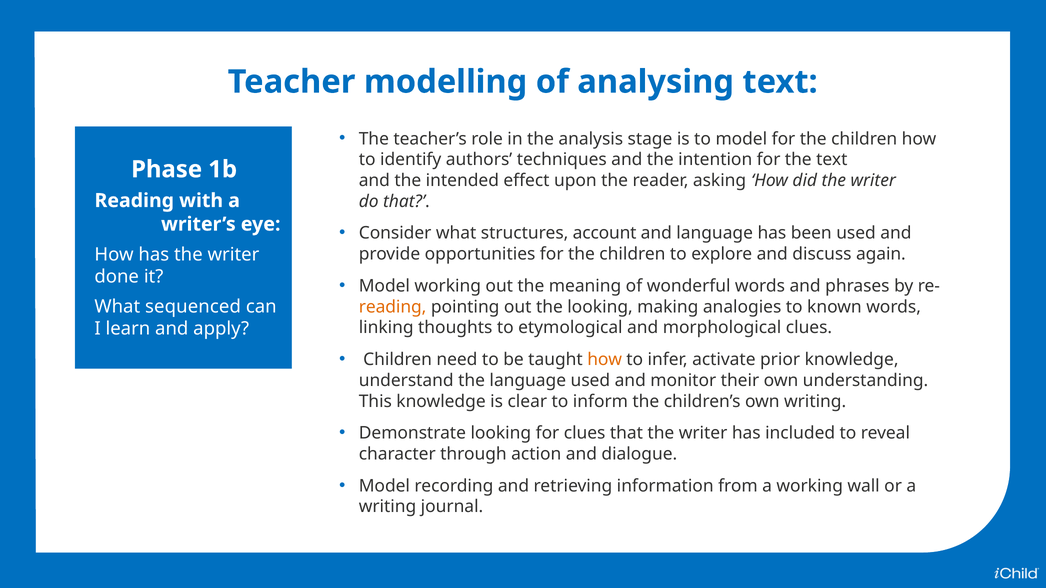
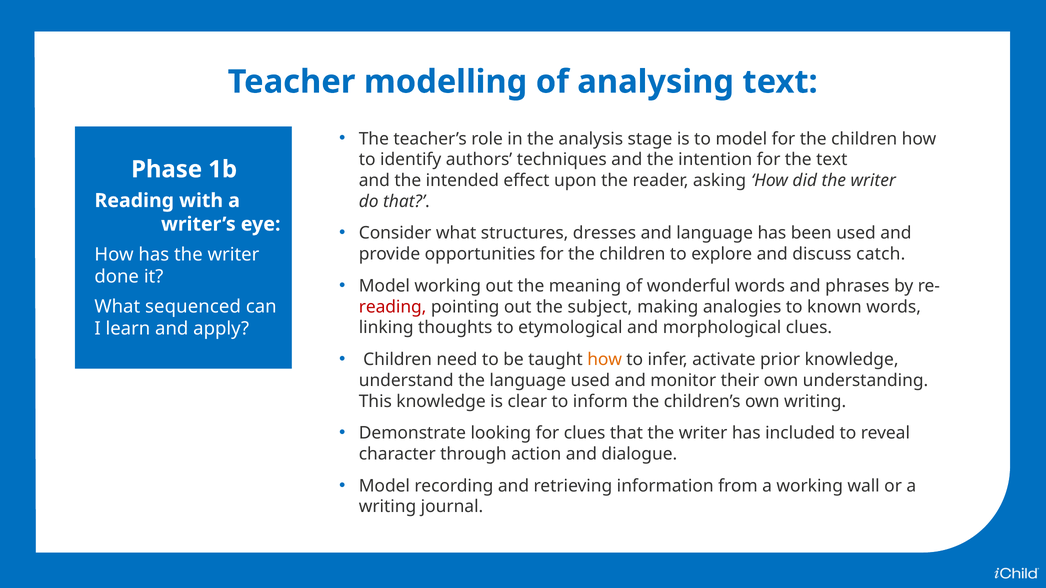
account: account -> dresses
again: again -> catch
reading at (393, 307) colour: orange -> red
the looking: looking -> subject
